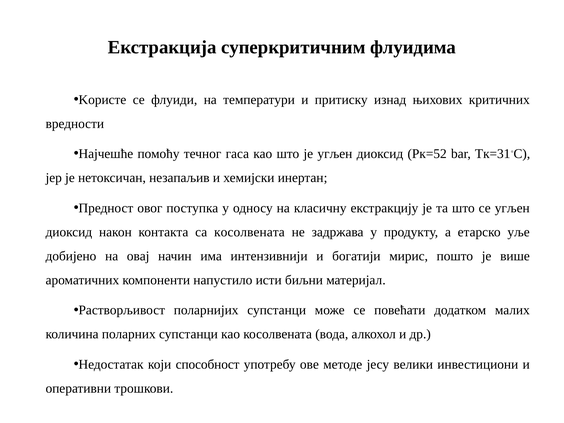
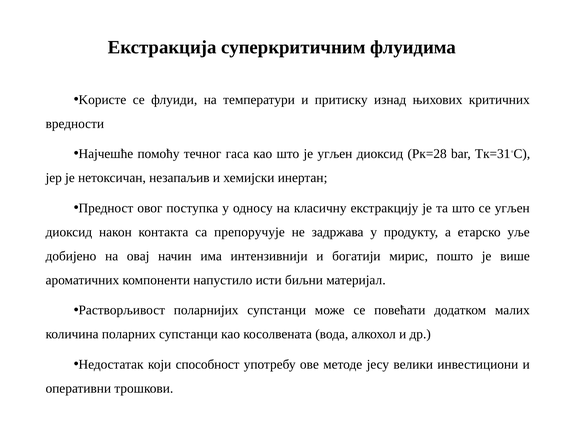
Рк=52: Рк=52 -> Рк=28
са косолвената: косолвената -> препоручује
